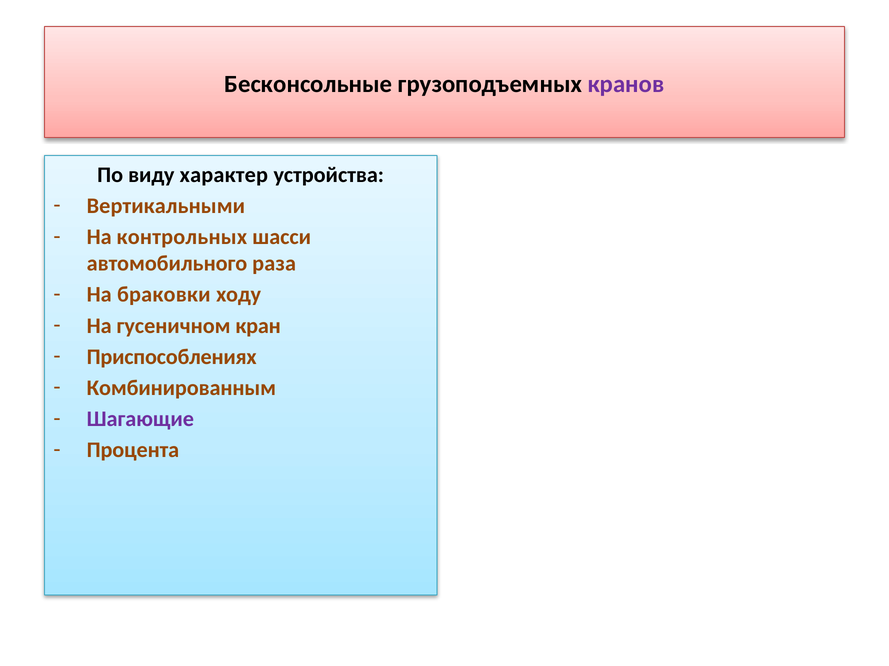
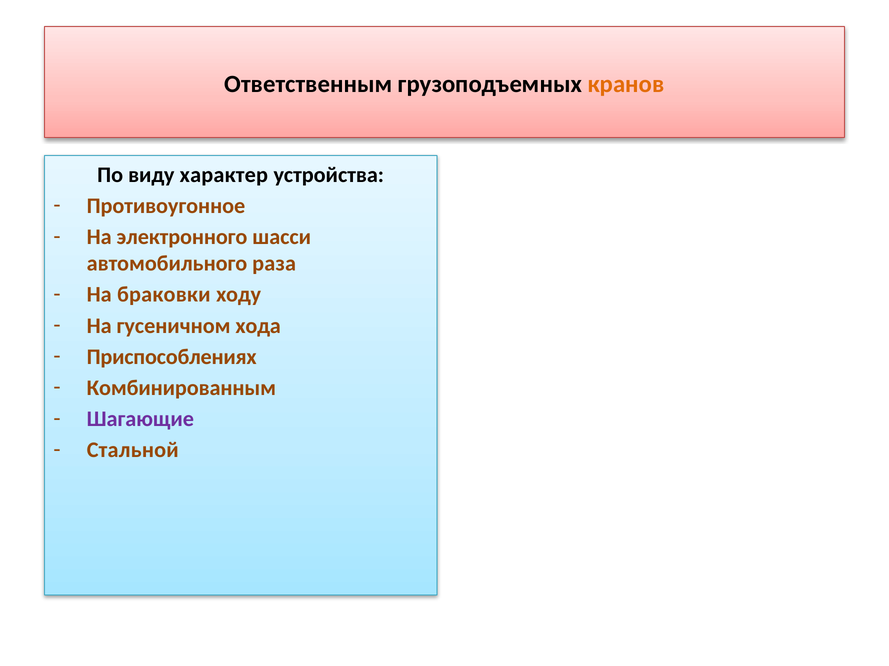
Бесконсольные: Бесконсольные -> Ответственным
кранов colour: purple -> orange
Вертикальными: Вертикальными -> Противоугонное
контрольных: контрольных -> электронного
кран: кран -> хода
Процента: Процента -> Стальной
